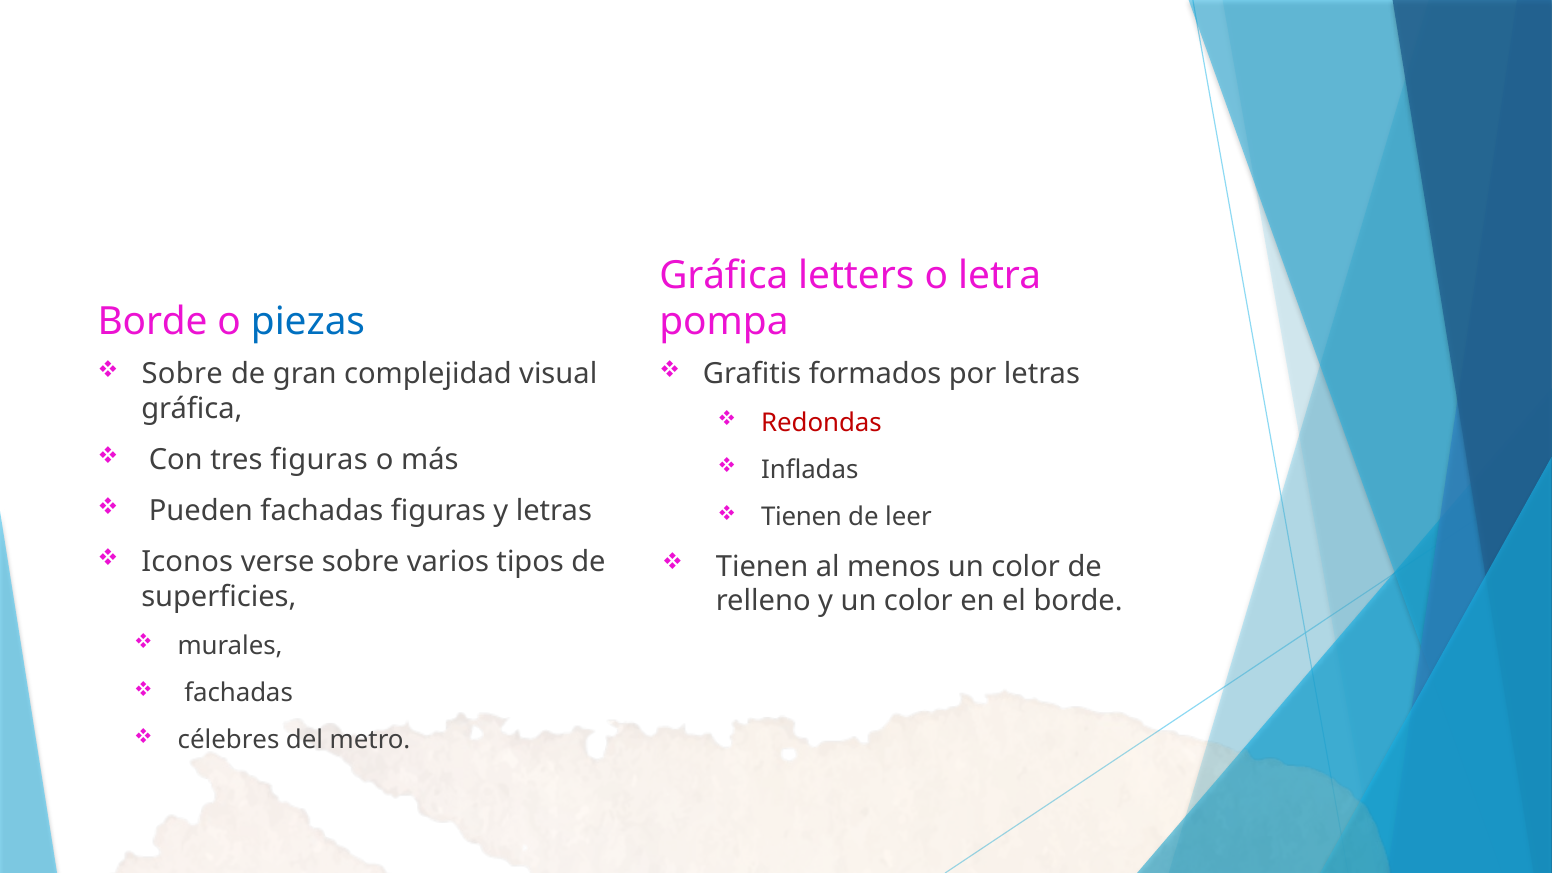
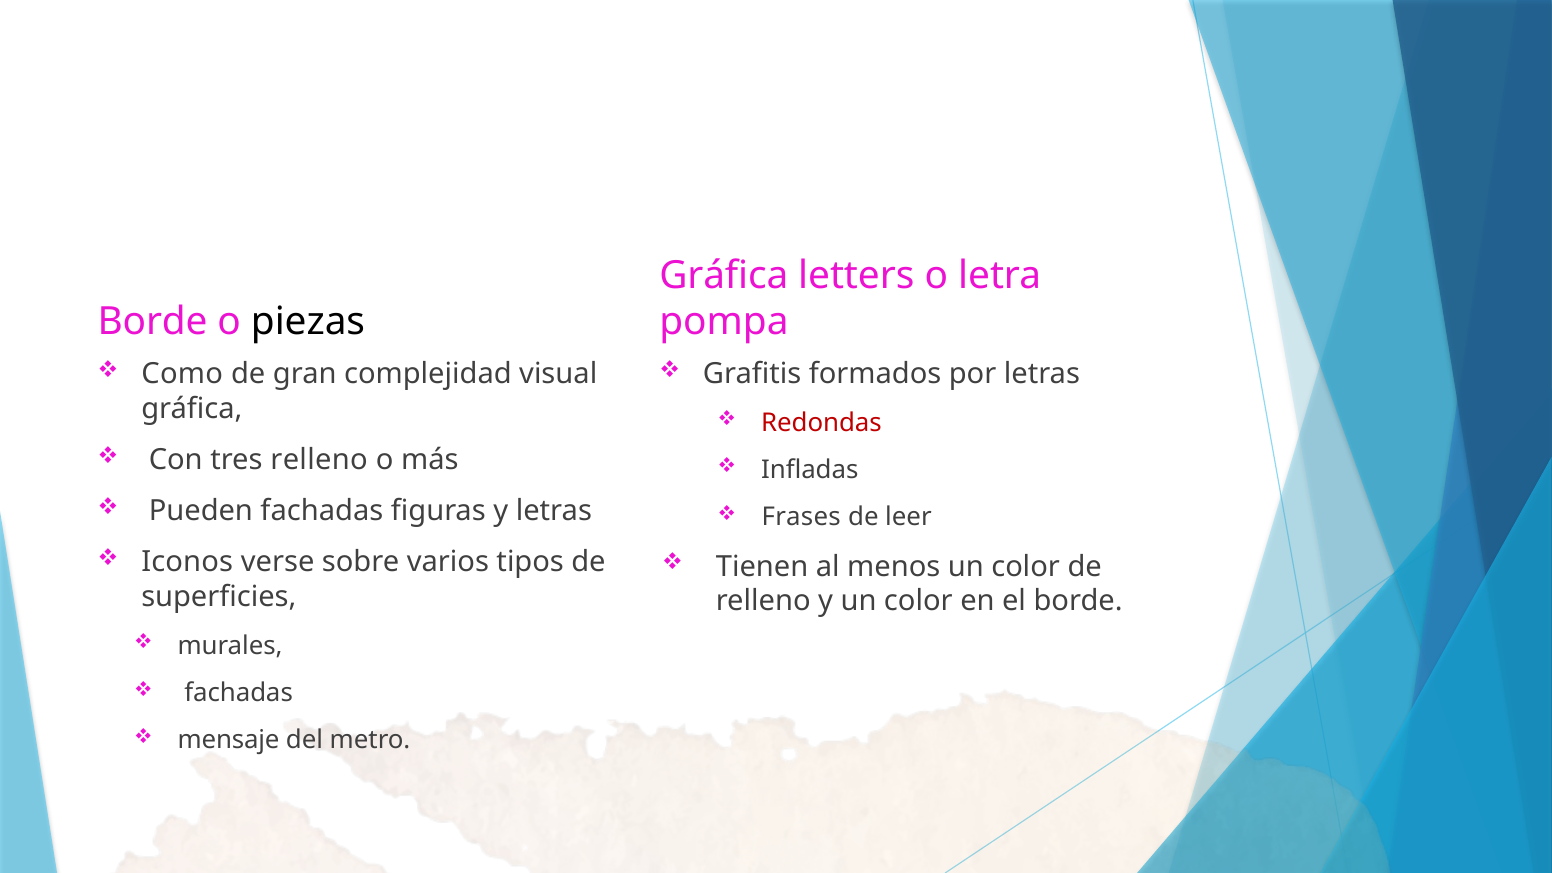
piezas colour: blue -> black
Sobre at (182, 374): Sobre -> Como
tres figuras: figuras -> relleno
Tienen at (801, 517): Tienen -> Frases
célebres: célebres -> mensaje
